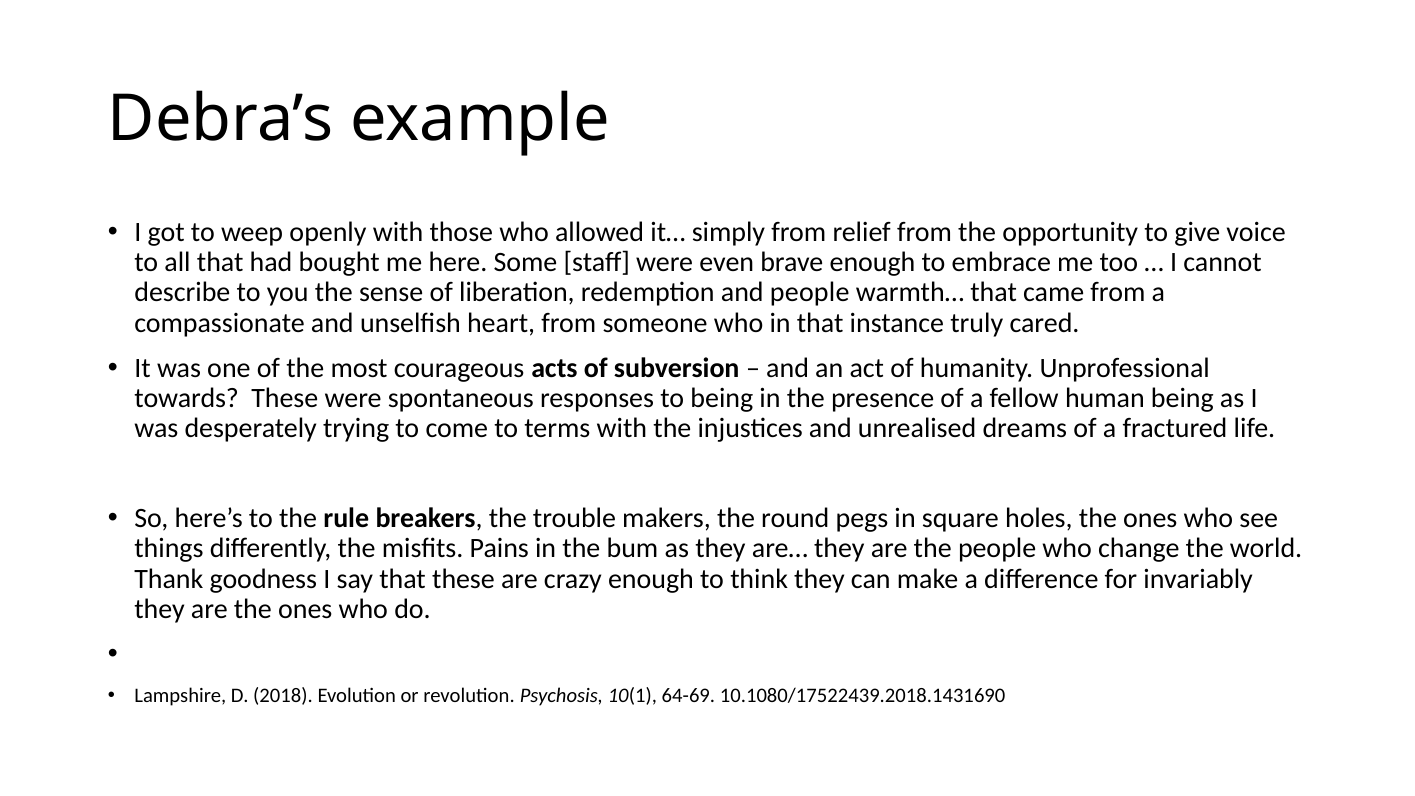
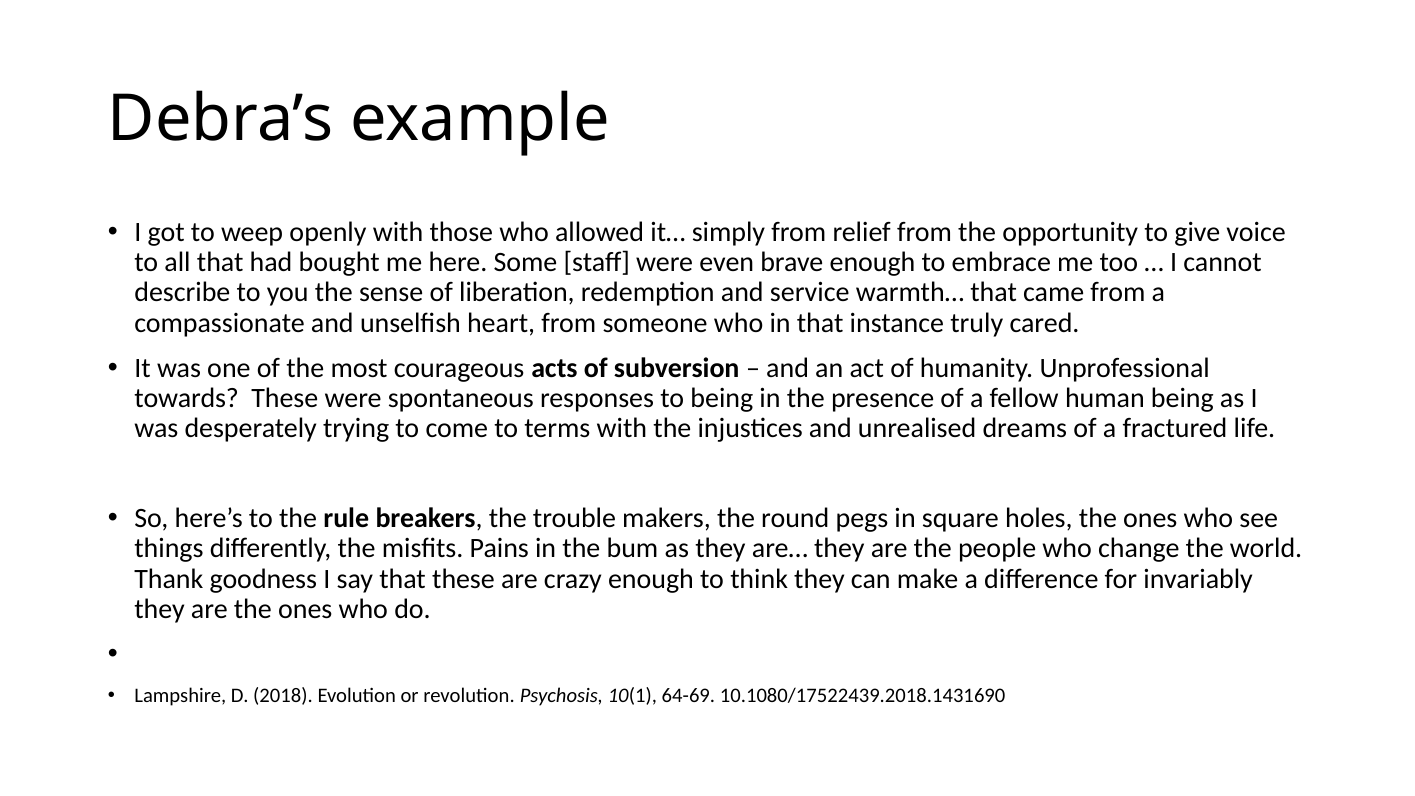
and people: people -> service
